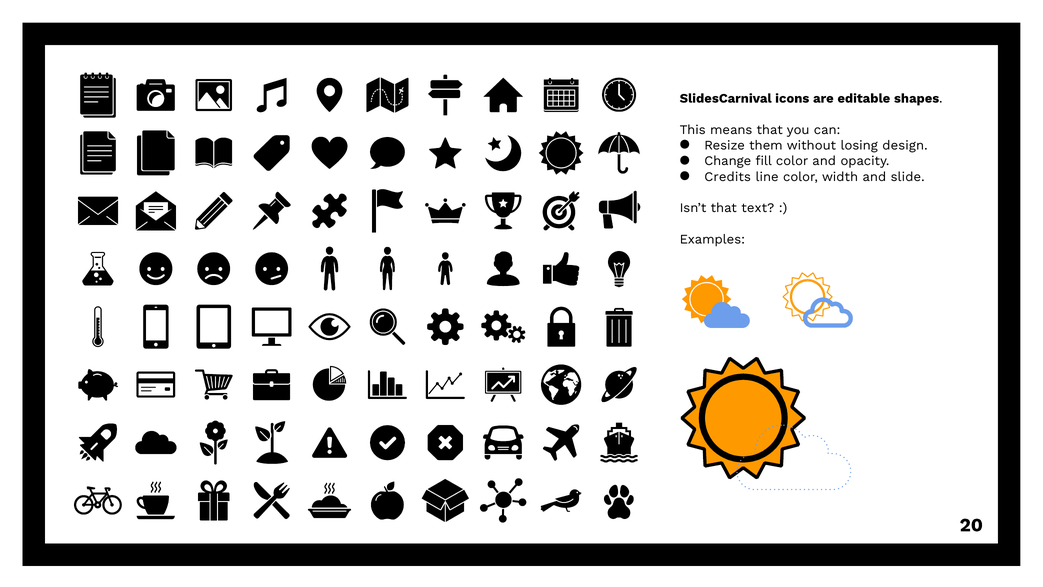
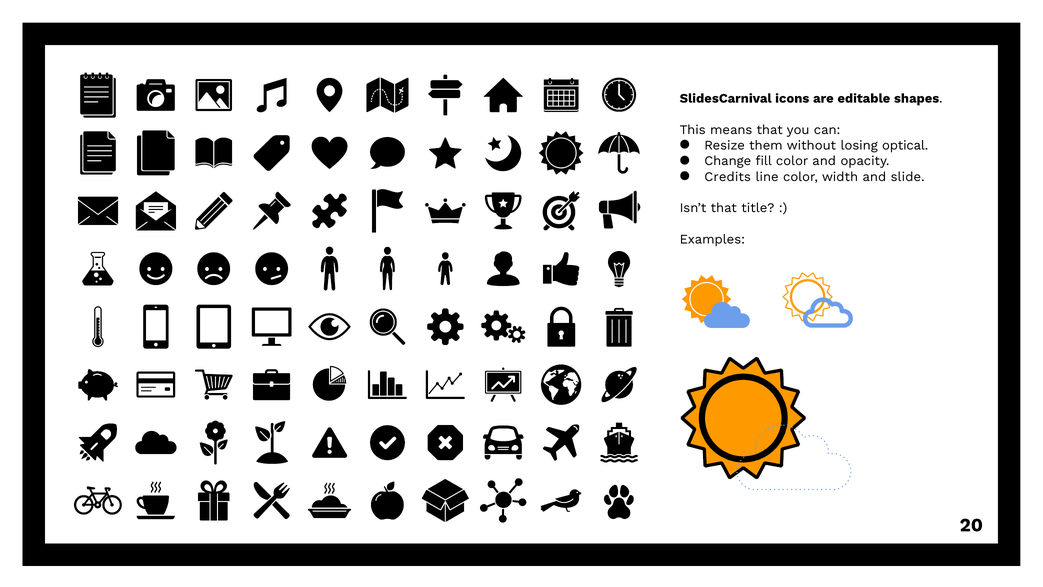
design: design -> optical
text: text -> title
